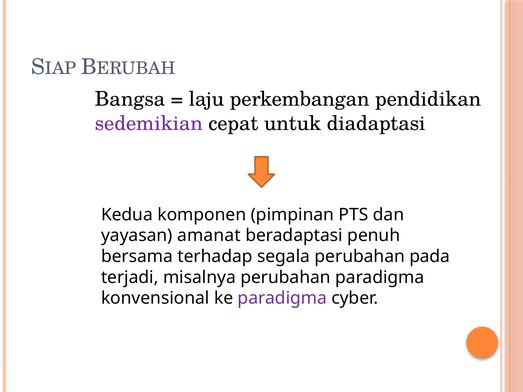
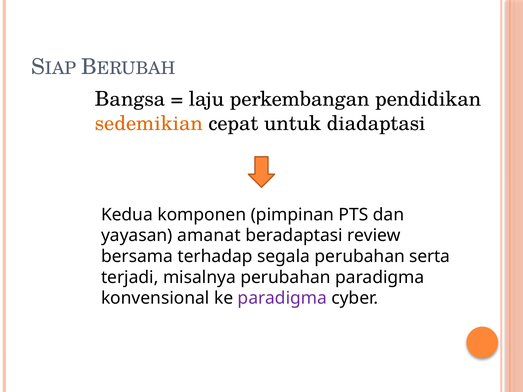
sedemikian colour: purple -> orange
penuh: penuh -> review
pada: pada -> serta
